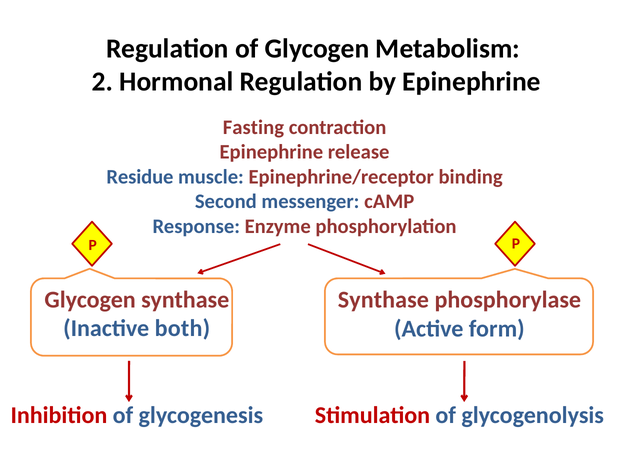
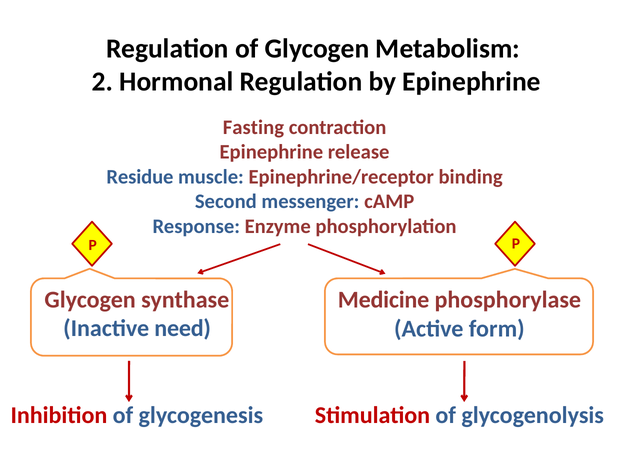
Synthase at (383, 300): Synthase -> Medicine
both: both -> need
